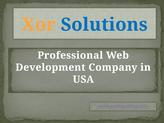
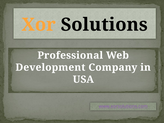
Solutions colour: blue -> black
